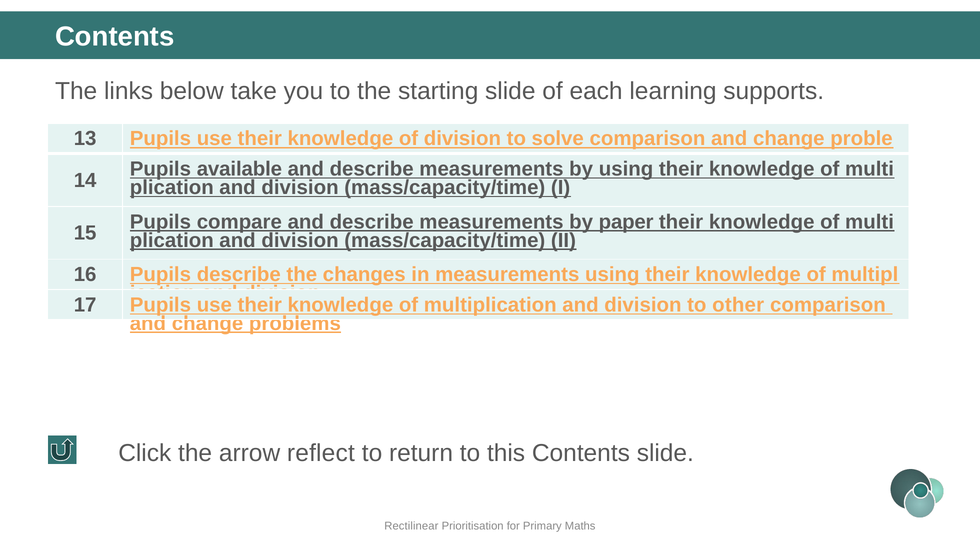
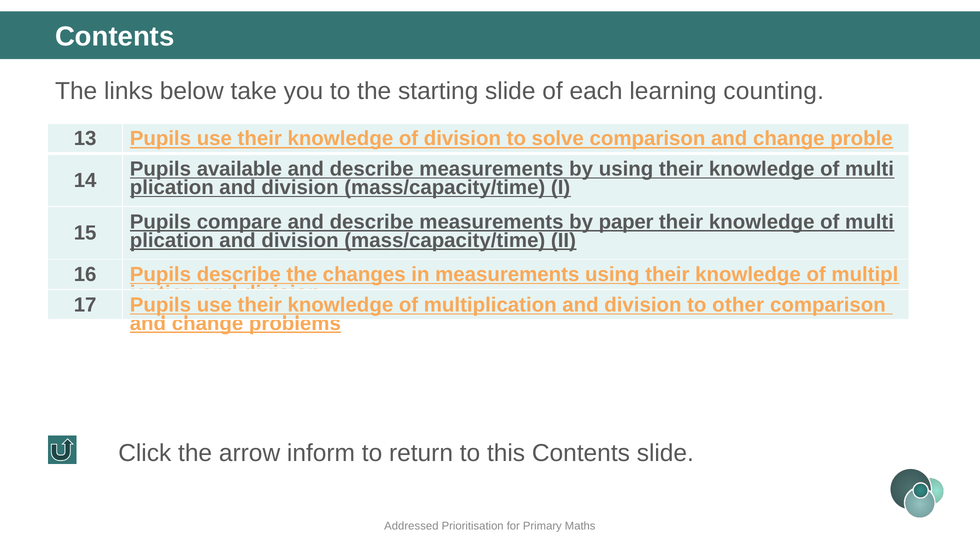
supports: supports -> counting
reflect: reflect -> inform
Rectilinear: Rectilinear -> Addressed
